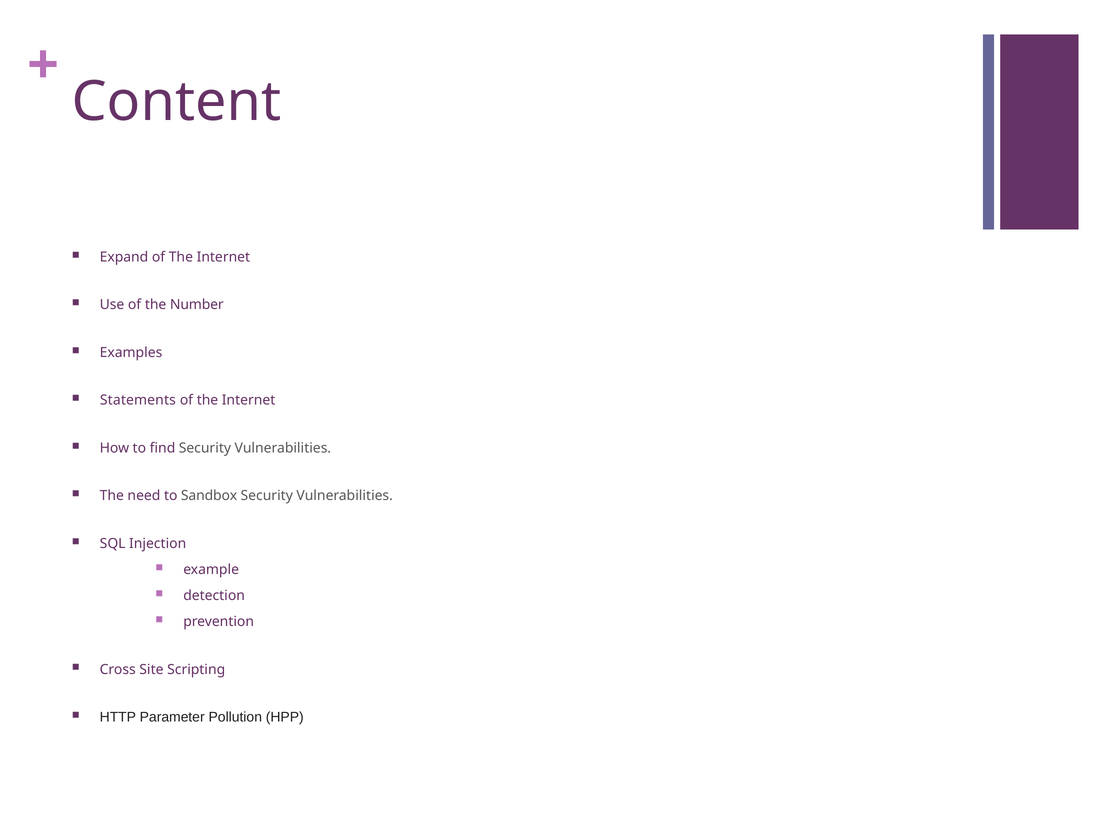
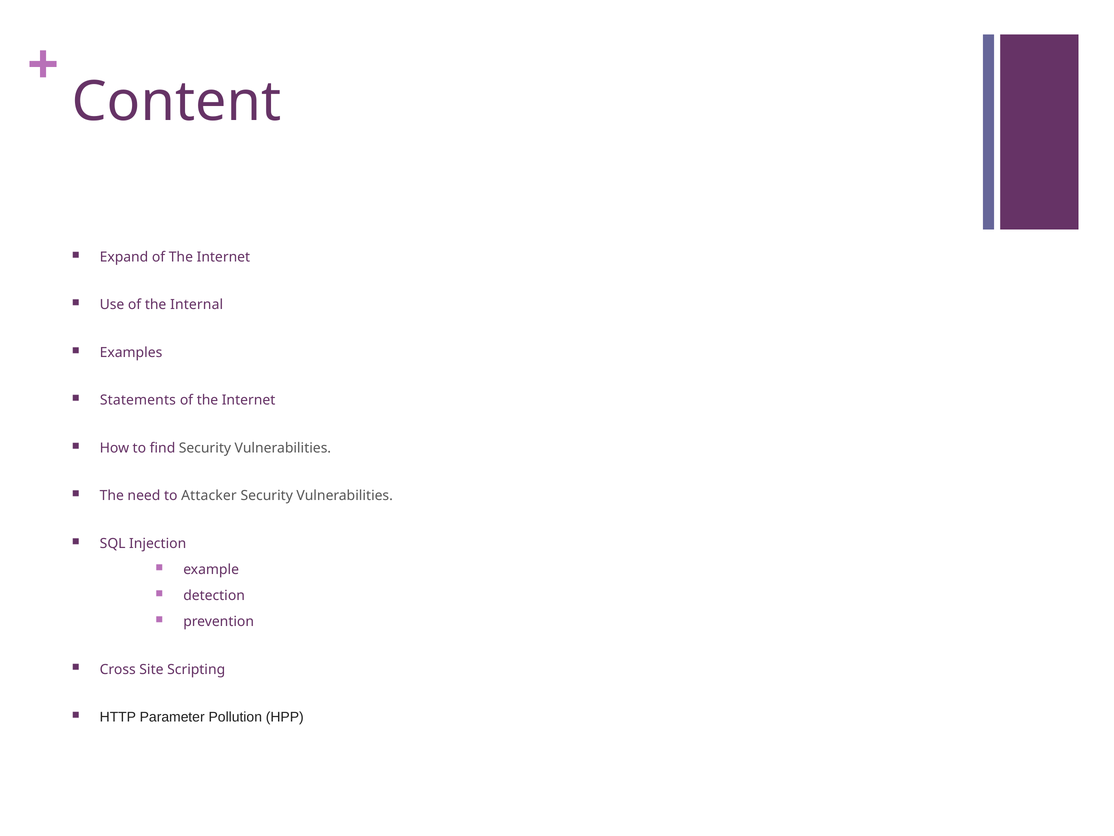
Number: Number -> Internal
Sandbox: Sandbox -> Attacker
